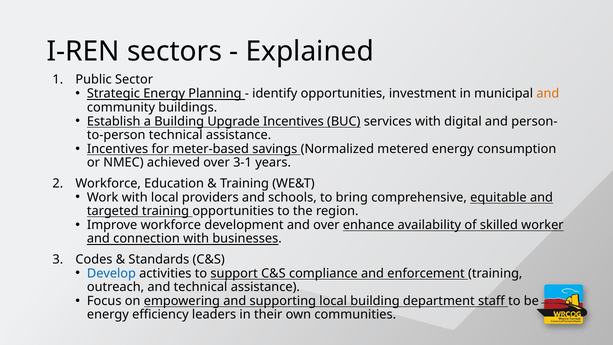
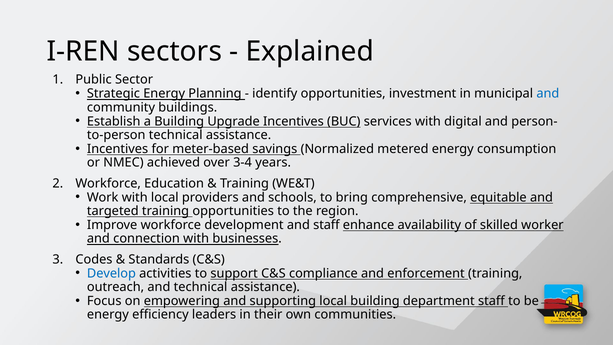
and at (548, 94) colour: orange -> blue
3-1: 3-1 -> 3-4
and over: over -> staff
